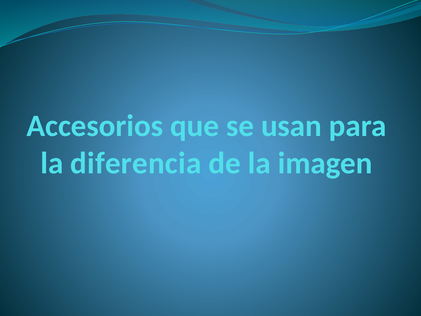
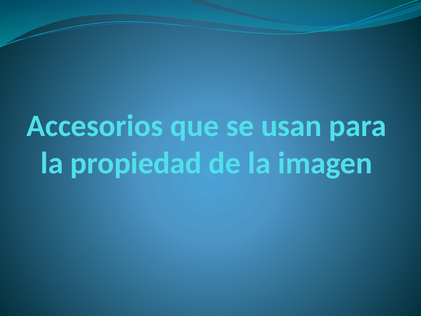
diferencia: diferencia -> propiedad
